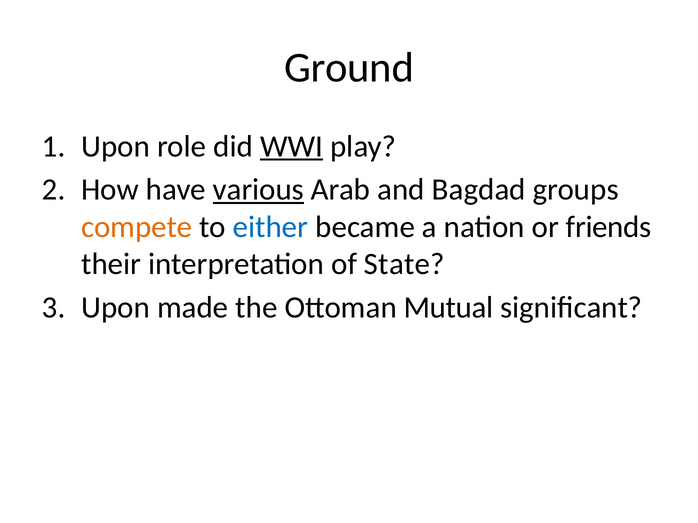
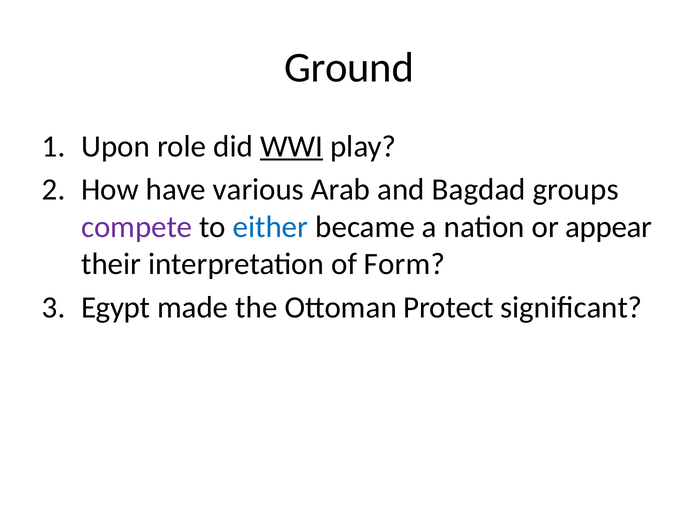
various underline: present -> none
compete colour: orange -> purple
friends: friends -> appear
State: State -> Form
Upon at (116, 308): Upon -> Egypt
Mutual: Mutual -> Protect
